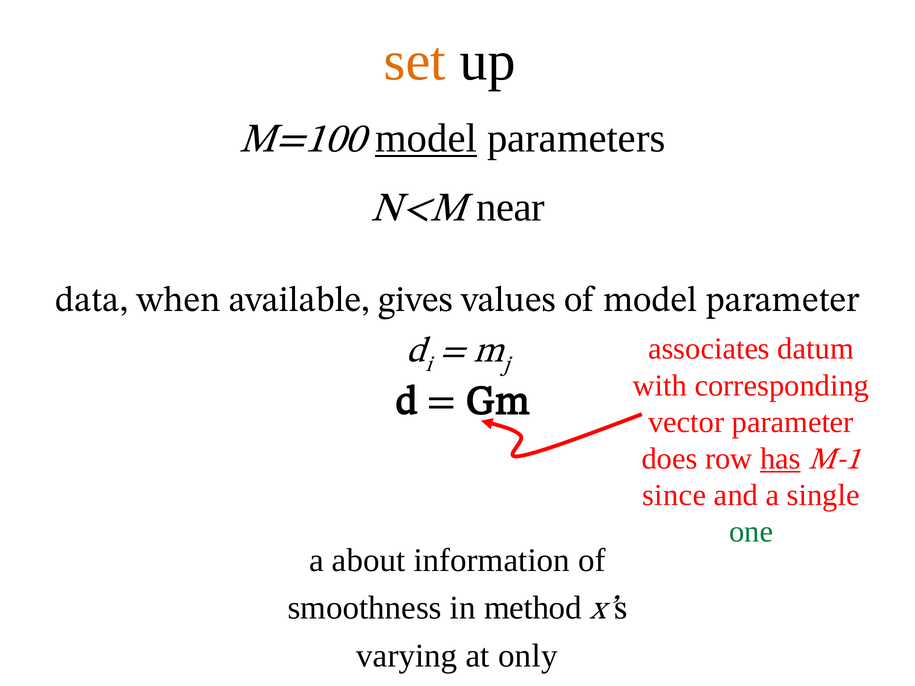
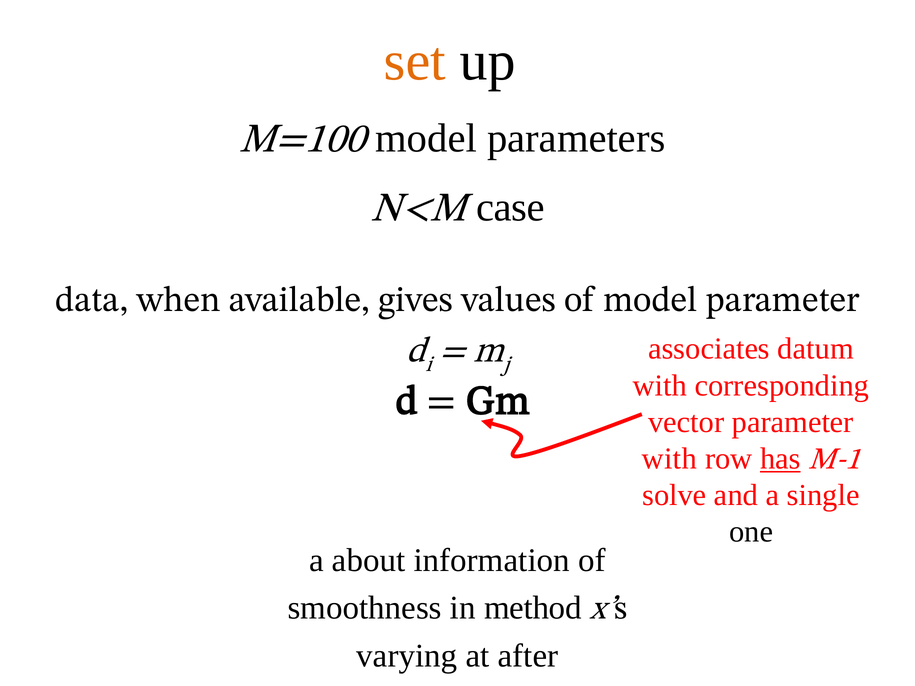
model at (426, 139) underline: present -> none
near: near -> case
does at (670, 459): does -> with
since: since -> solve
one colour: green -> black
only: only -> after
